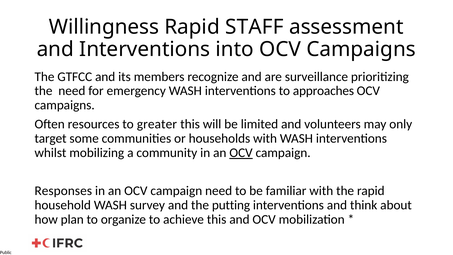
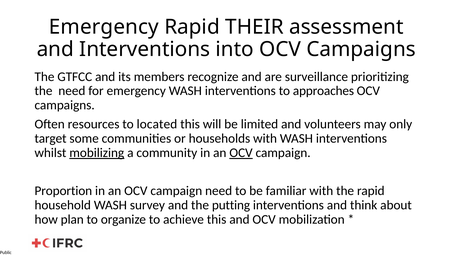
Willingness at (104, 27): Willingness -> Emergency
STAFF: STAFF -> THEIR
greater: greater -> located
mobilizing underline: none -> present
Responses: Responses -> Proportion
